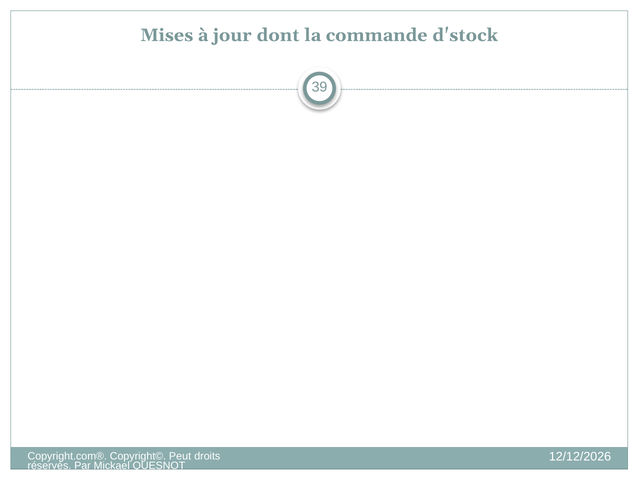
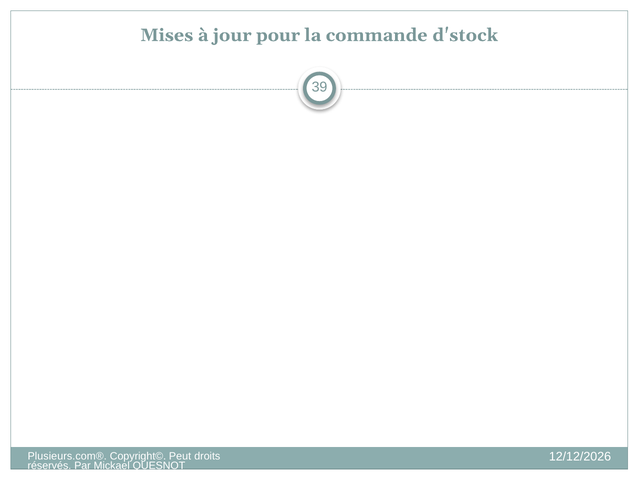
dont: dont -> pour
Copyright.com®: Copyright.com® -> Plusieurs.com®
